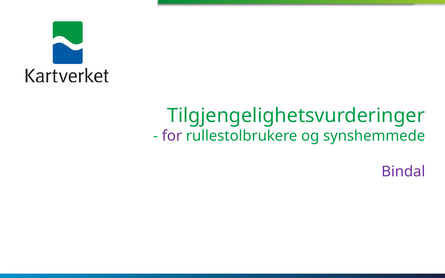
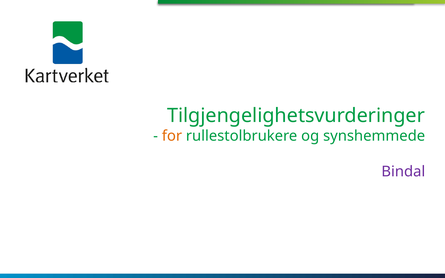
for colour: purple -> orange
